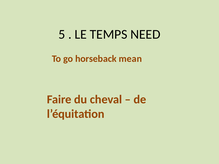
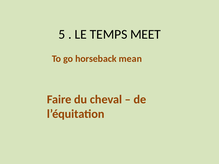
NEED: NEED -> MEET
